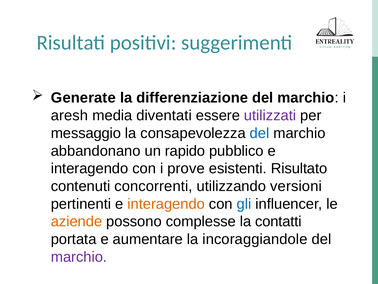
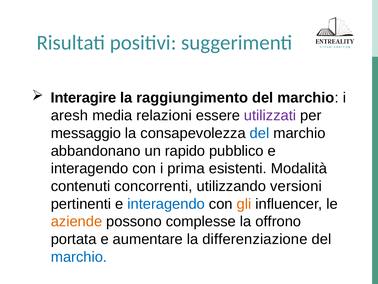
Generate: Generate -> Interagire
differenziazione: differenziazione -> raggiungimento
diventati: diventati -> relazioni
prove: prove -> prima
Risultato: Risultato -> Modalità
interagendo at (166, 204) colour: orange -> blue
gli colour: blue -> orange
contatti: contatti -> offrono
incoraggiandole: incoraggiandole -> differenziazione
marchio at (79, 257) colour: purple -> blue
